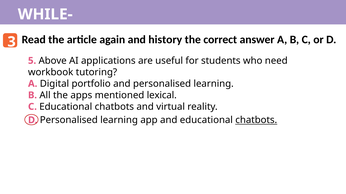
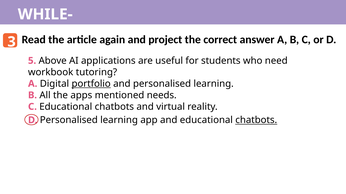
history: history -> project
portfolio underline: none -> present
lexical: lexical -> needs
